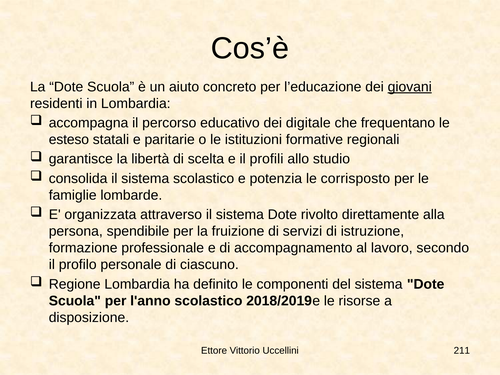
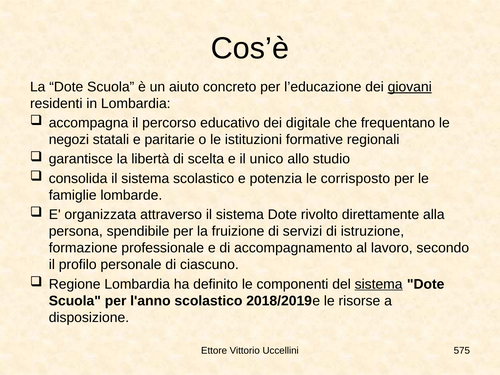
esteso: esteso -> negozi
profili: profili -> unico
sistema at (379, 284) underline: none -> present
211: 211 -> 575
